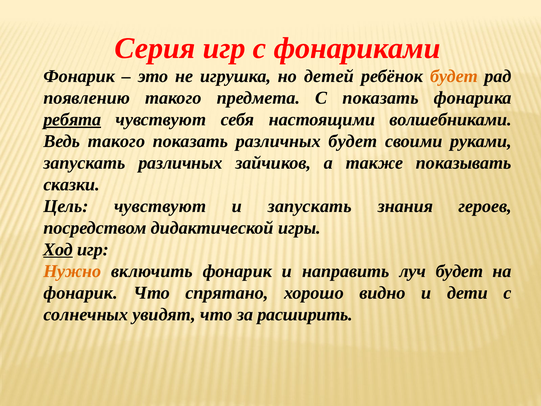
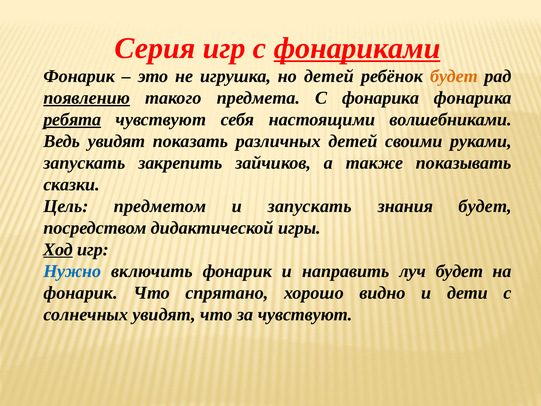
фонариками underline: none -> present
появлению underline: none -> present
С показать: показать -> фонарика
Ведь такого: такого -> увидят
различных будет: будет -> детей
запускать различных: различных -> закрепить
Цель чувствуют: чувствуют -> предметом
знания героев: героев -> будет
Нужно colour: orange -> blue
за расширить: расширить -> чувствуют
